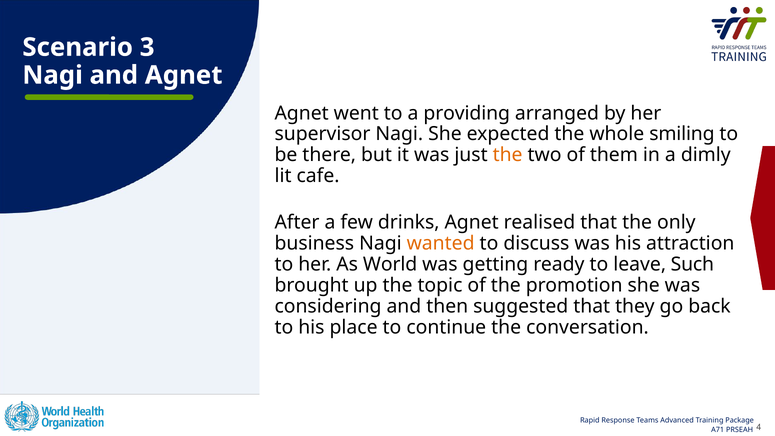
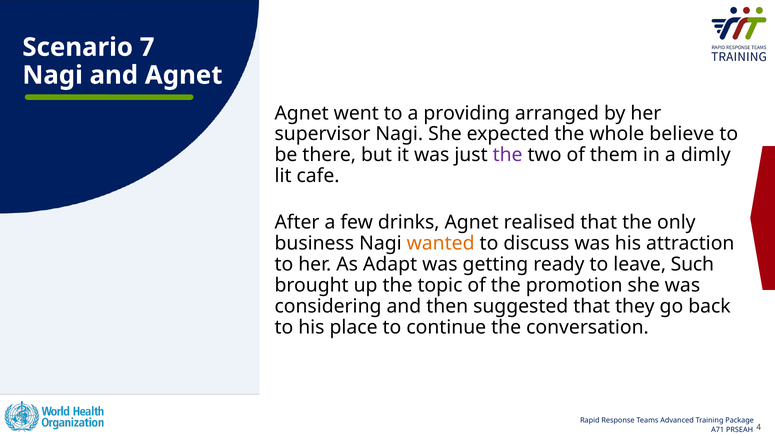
3: 3 -> 7
smiling: smiling -> believe
the at (508, 155) colour: orange -> purple
World: World -> Adapt
